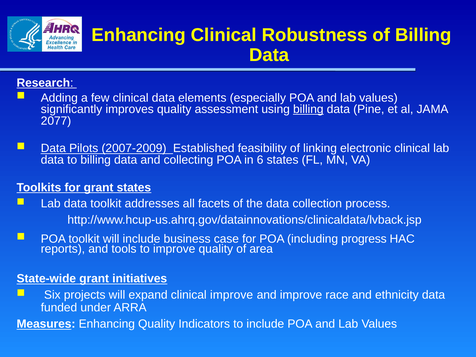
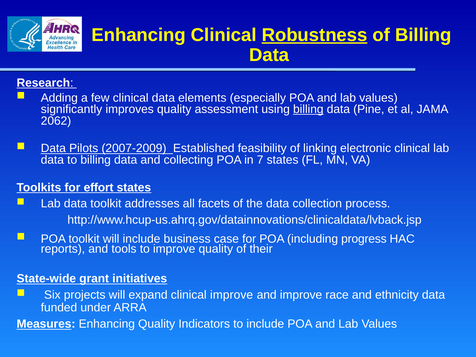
Robustness underline: none -> present
2077: 2077 -> 2062
6: 6 -> 7
for grant: grant -> effort
area: area -> their
